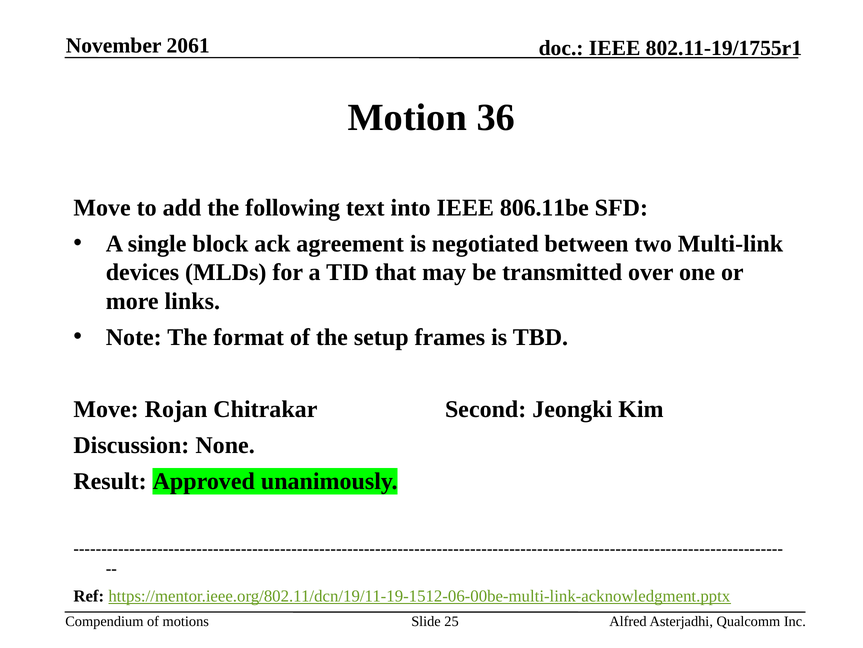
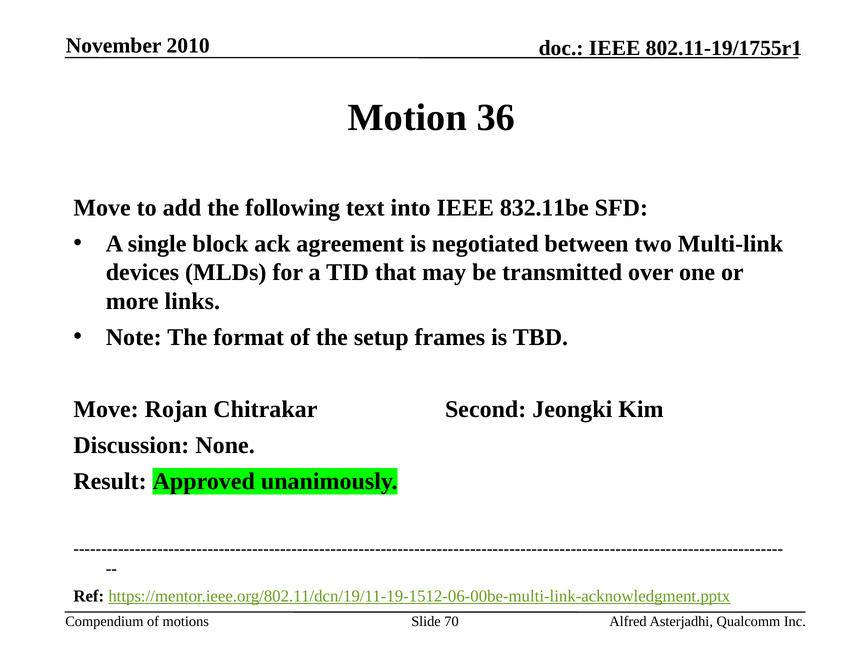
2061: 2061 -> 2010
806.11be: 806.11be -> 832.11be
25: 25 -> 70
